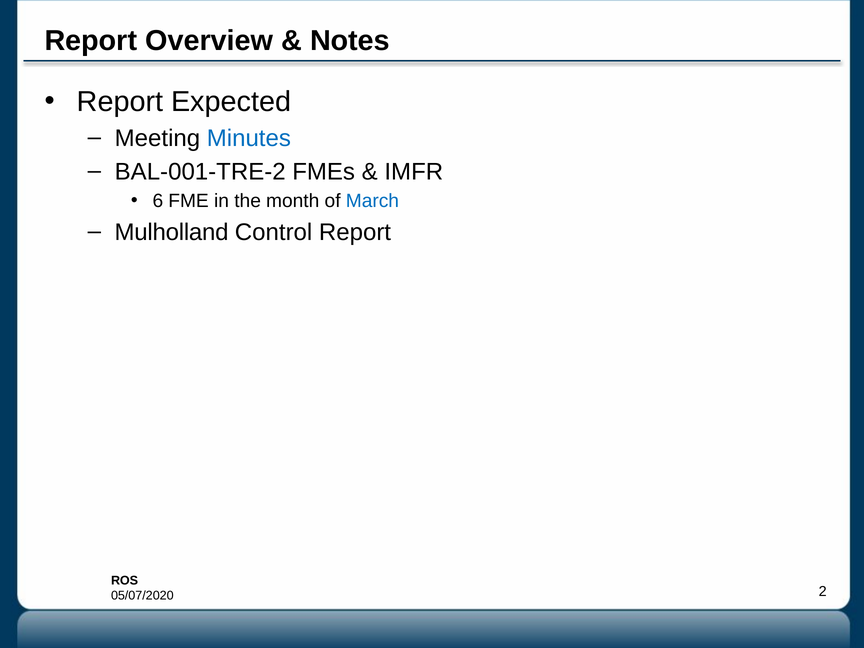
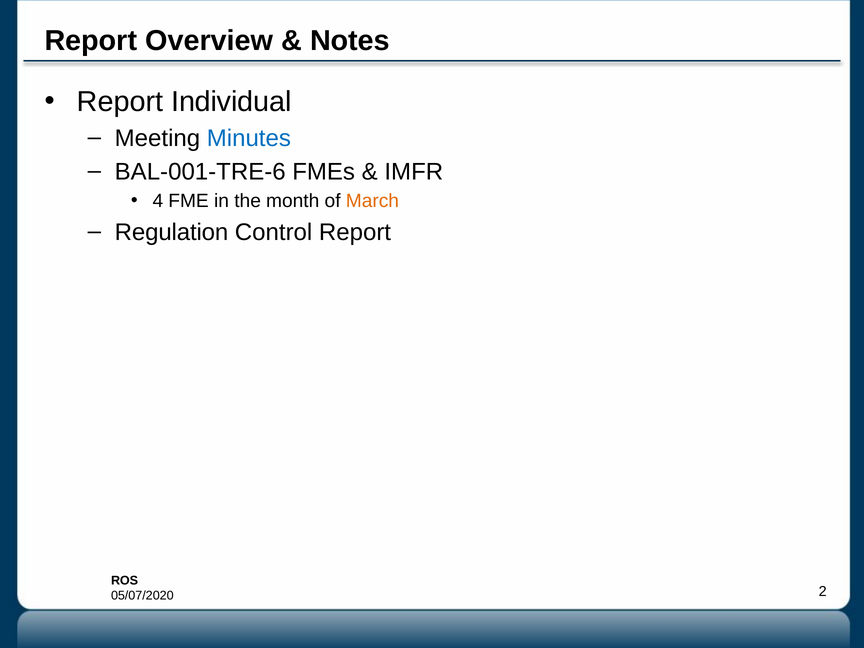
Expected: Expected -> Individual
BAL-001-TRE-2: BAL-001-TRE-2 -> BAL-001-TRE-6
6: 6 -> 4
March colour: blue -> orange
Mulholland: Mulholland -> Regulation
